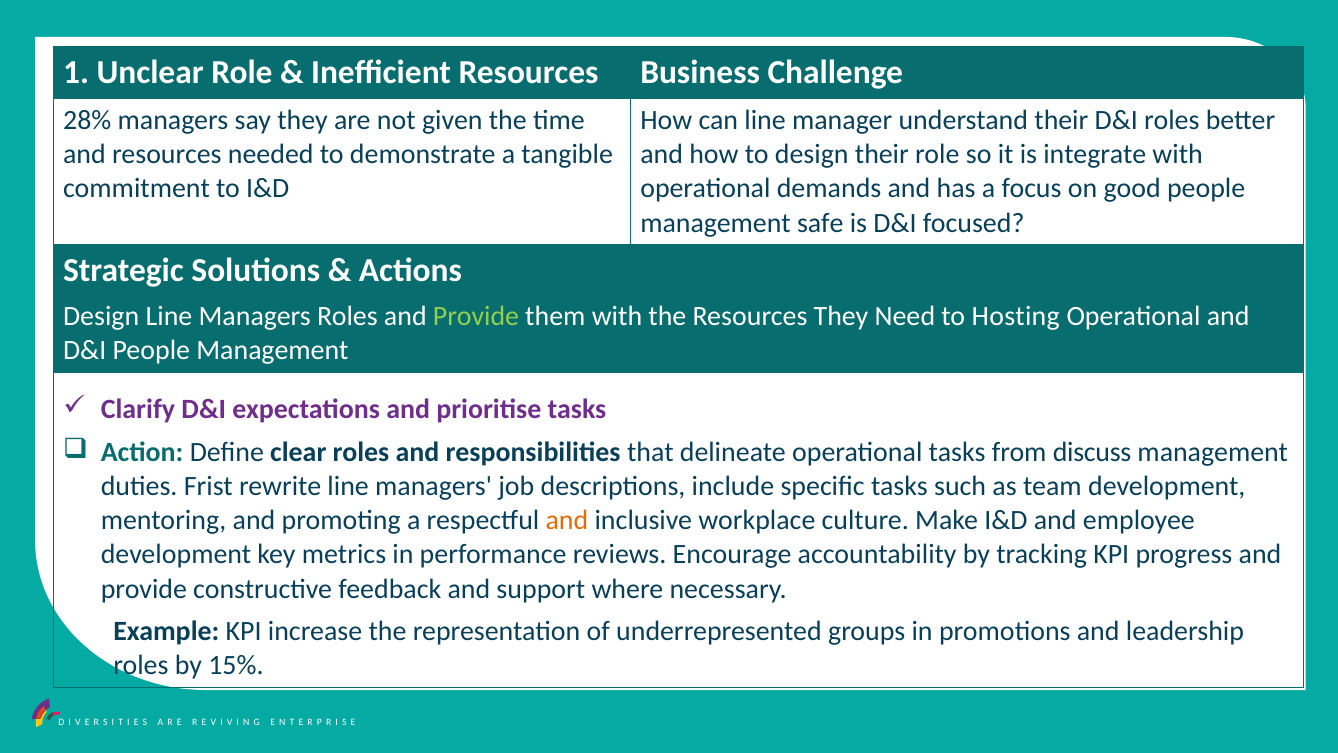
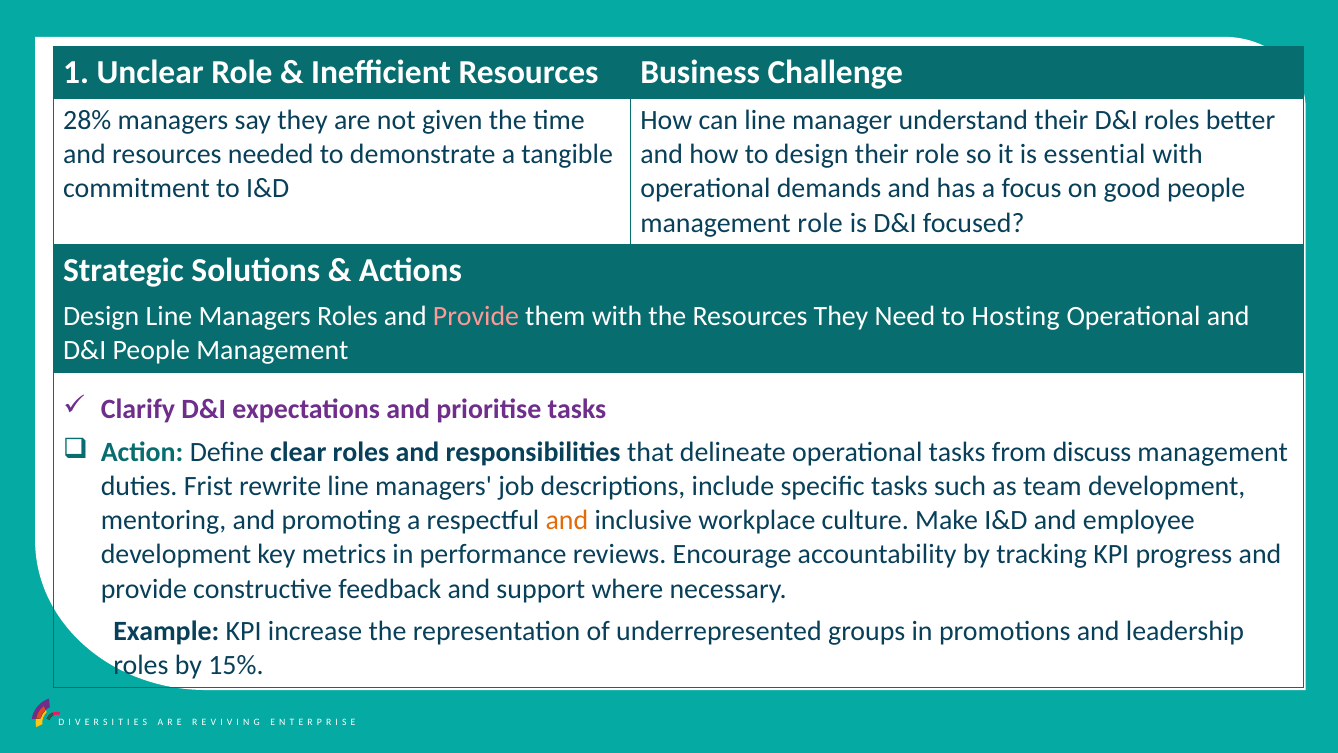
integrate: integrate -> essential
management safe: safe -> role
Provide at (476, 316) colour: light green -> pink
